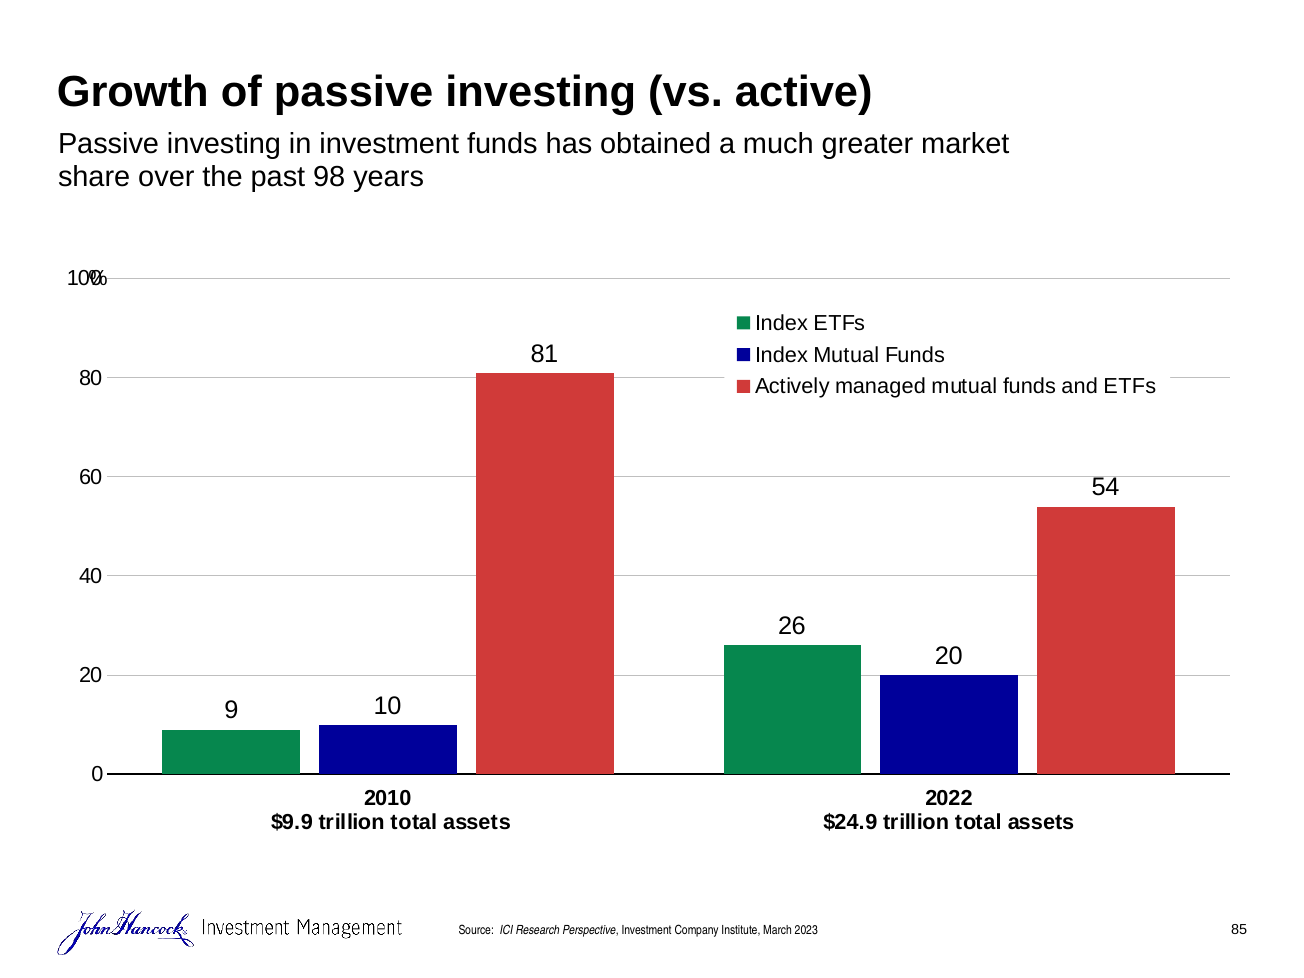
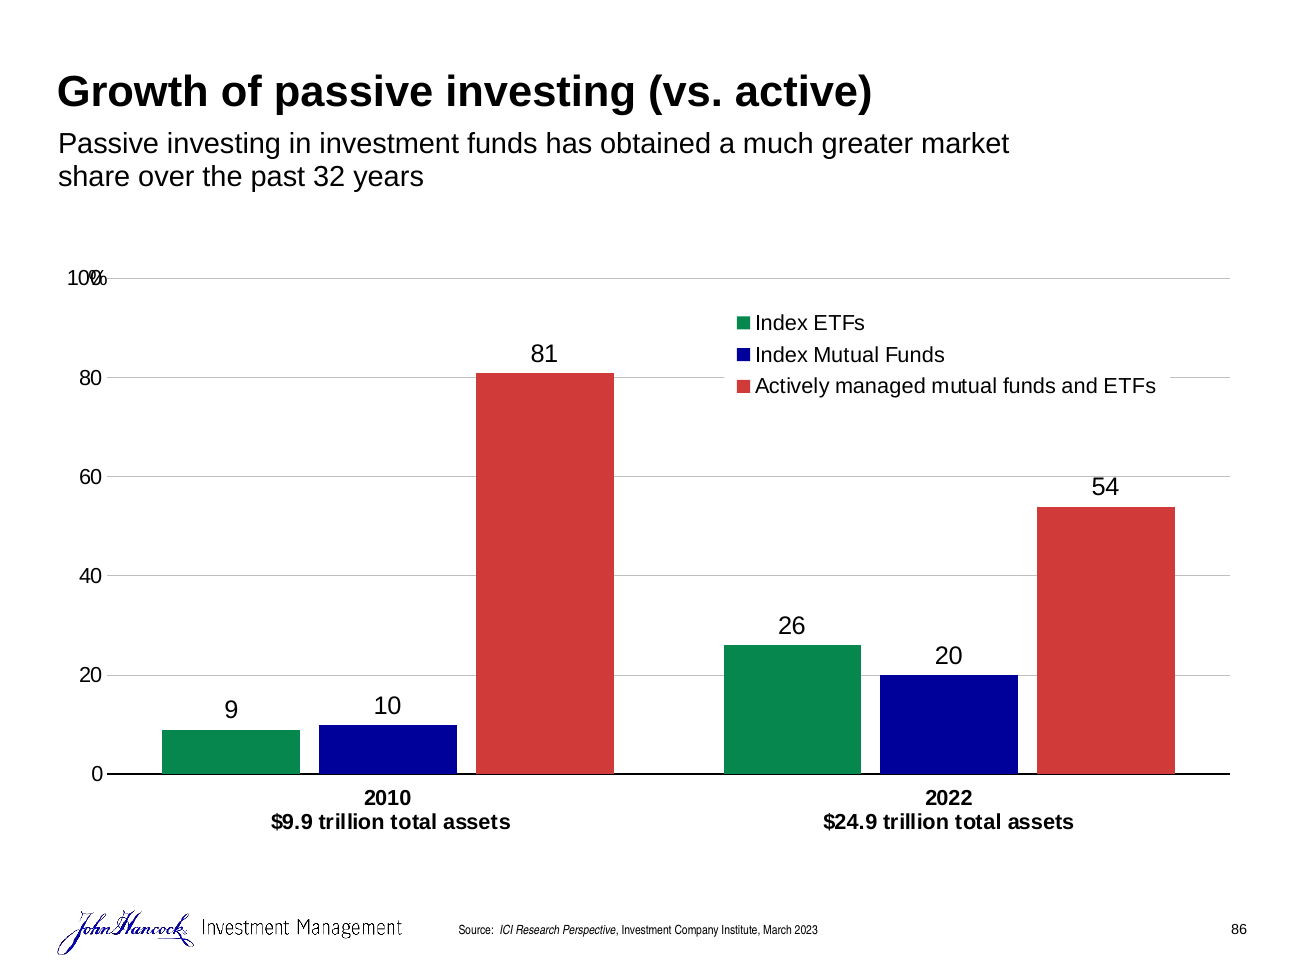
98: 98 -> 32
85: 85 -> 86
